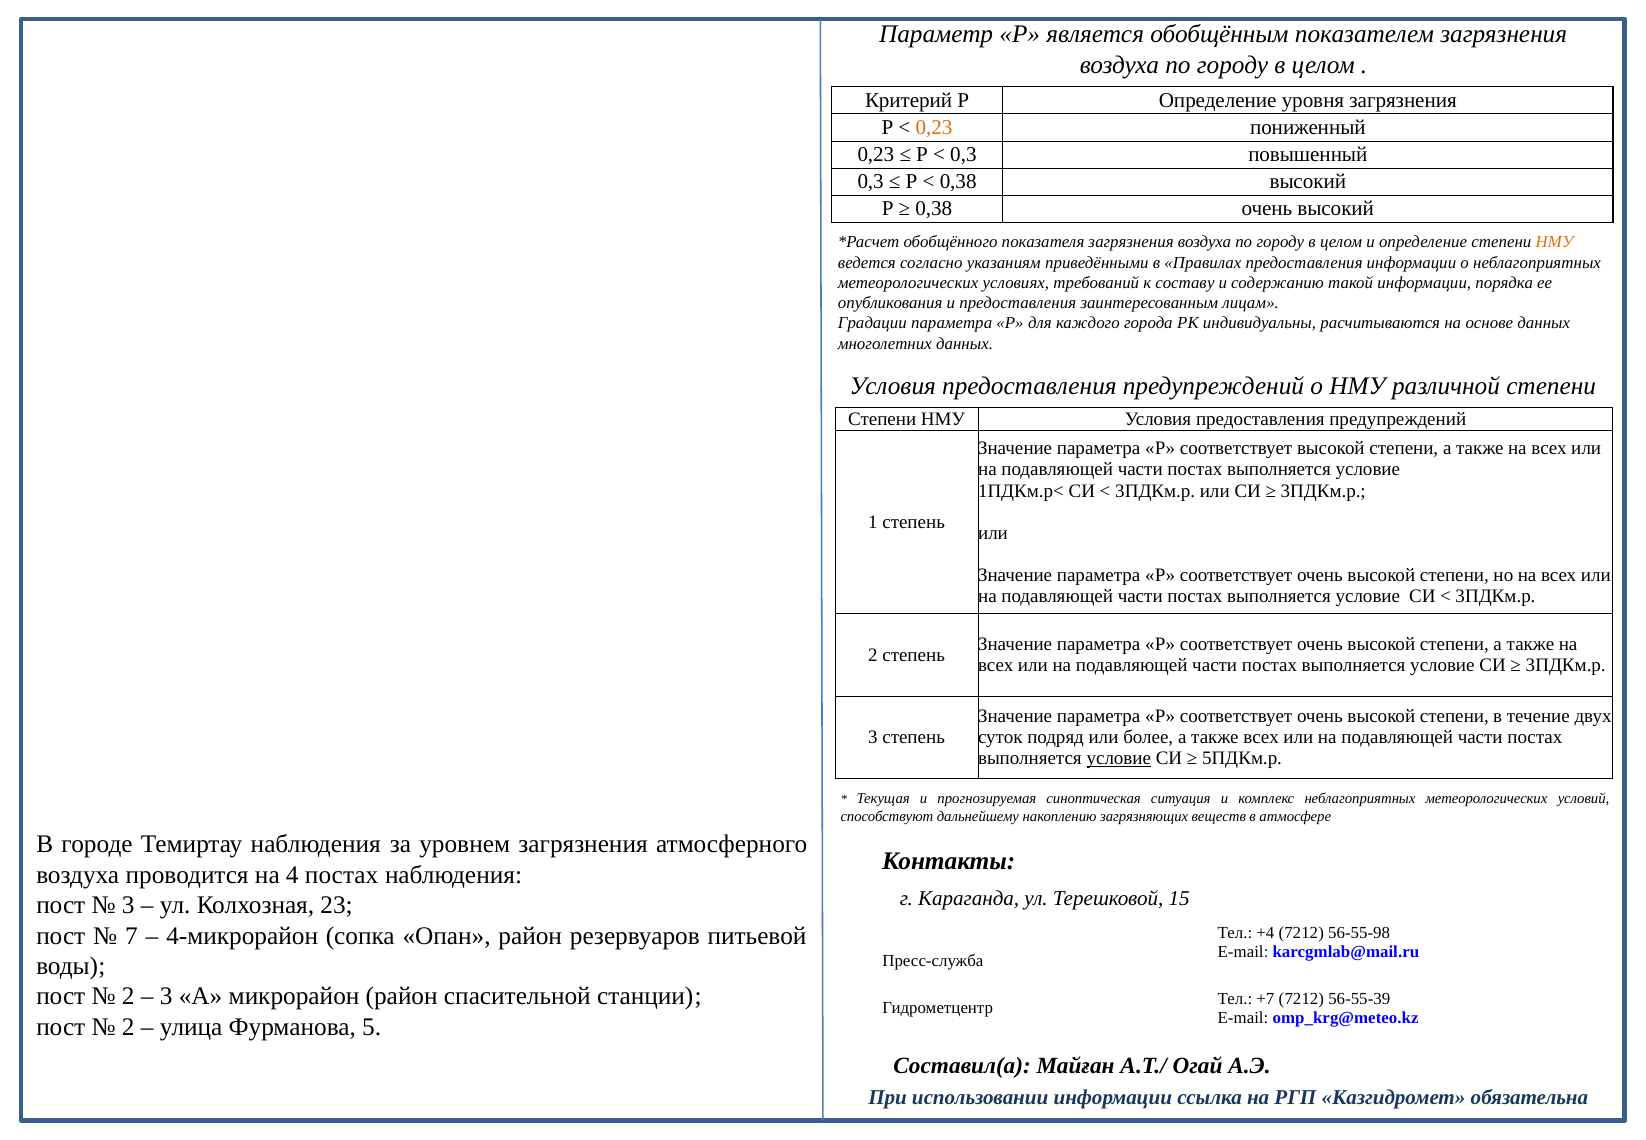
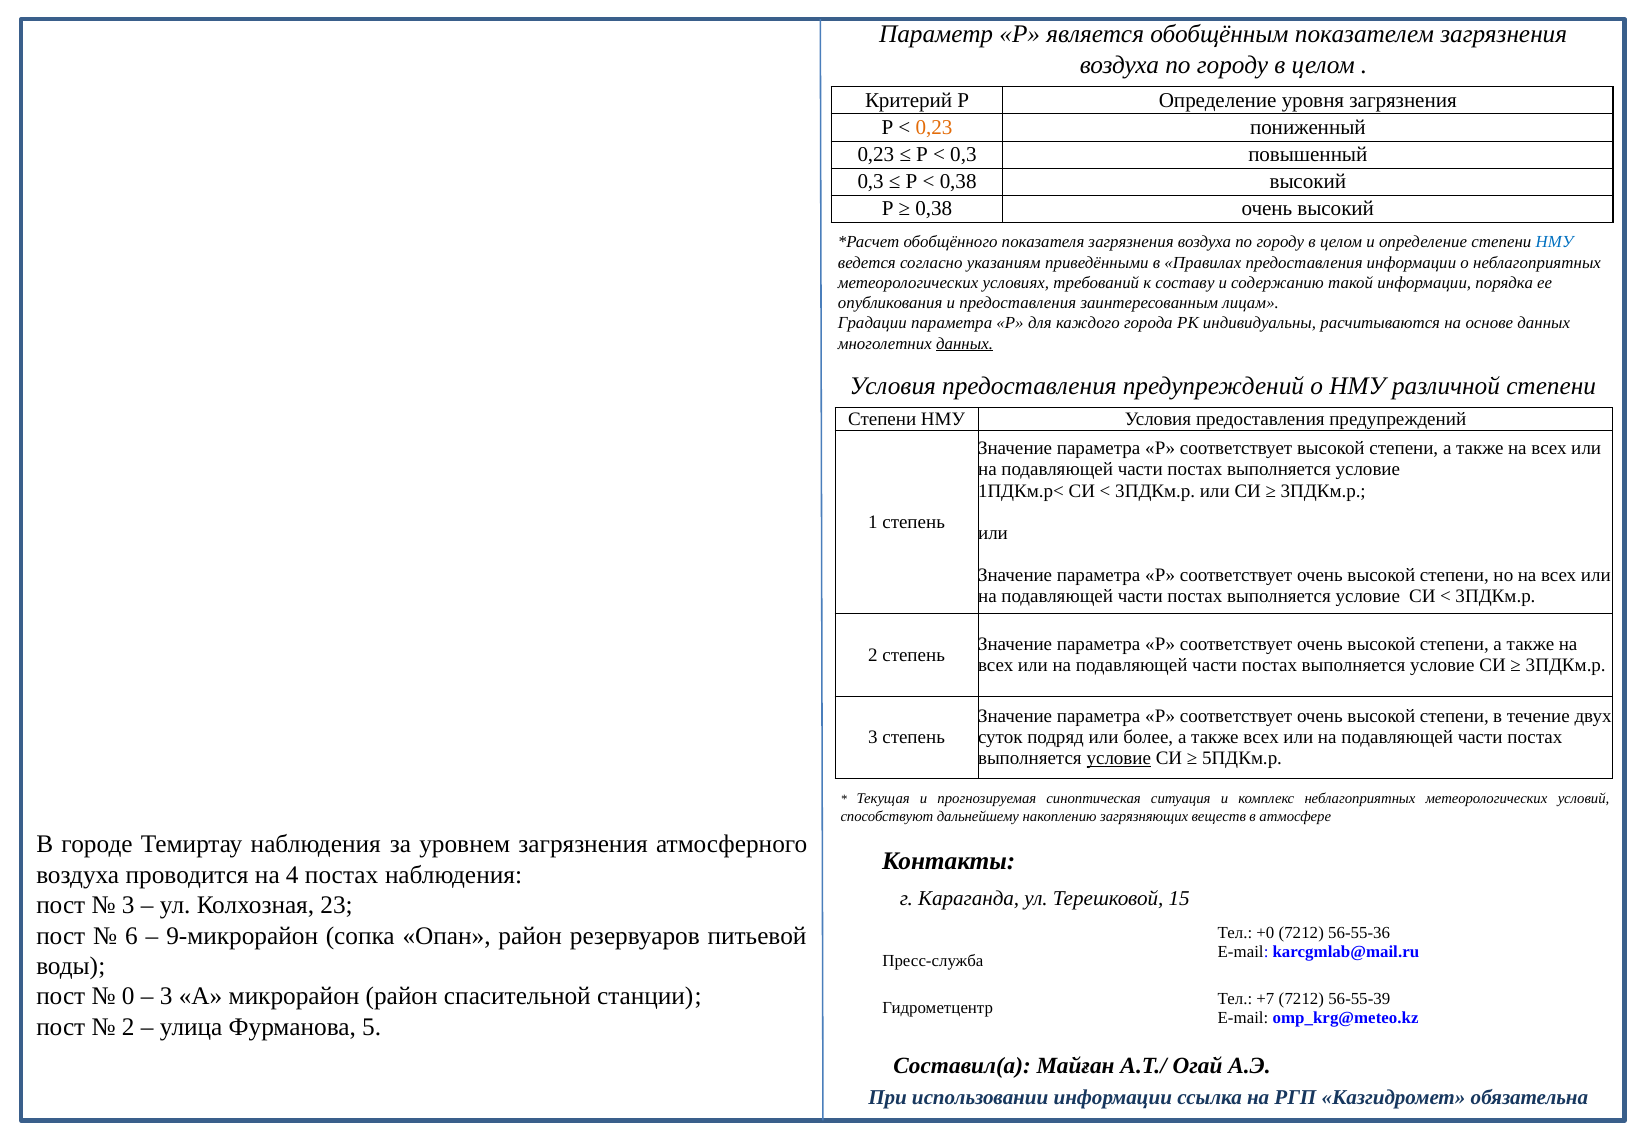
НМУ at (1554, 242) colour: orange -> blue
данных at (965, 343) underline: none -> present
7: 7 -> 6
4-микрорайон: 4-микрорайон -> 9-микрорайон
+4: +4 -> +0
56-55-98: 56-55-98 -> 56-55-36
2 at (128, 996): 2 -> 0
